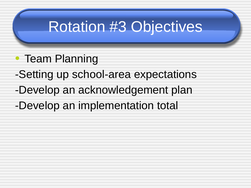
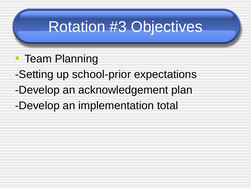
school-area: school-area -> school-prior
